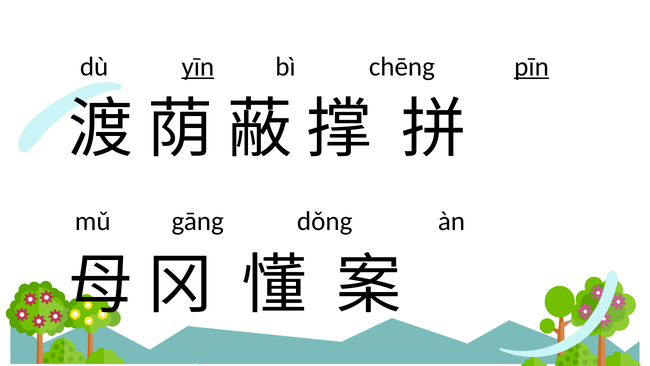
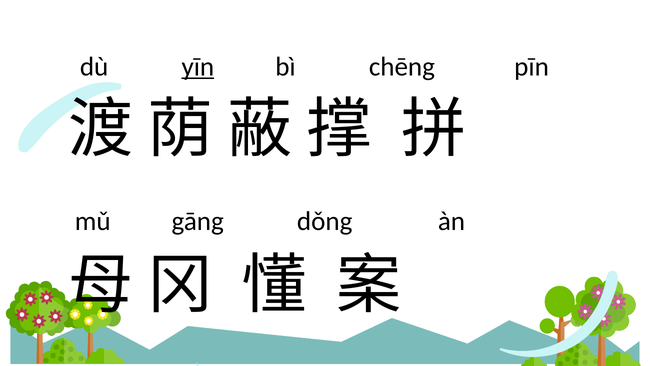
pīn underline: present -> none
